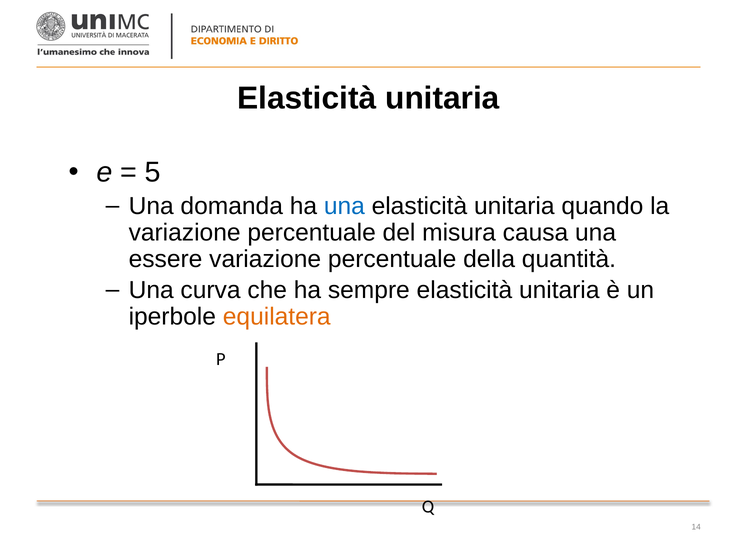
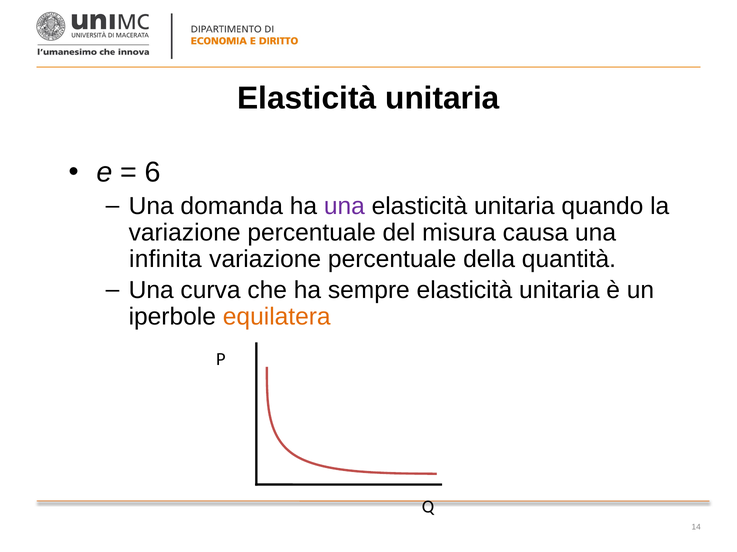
5: 5 -> 6
una at (344, 206) colour: blue -> purple
essere: essere -> infinita
